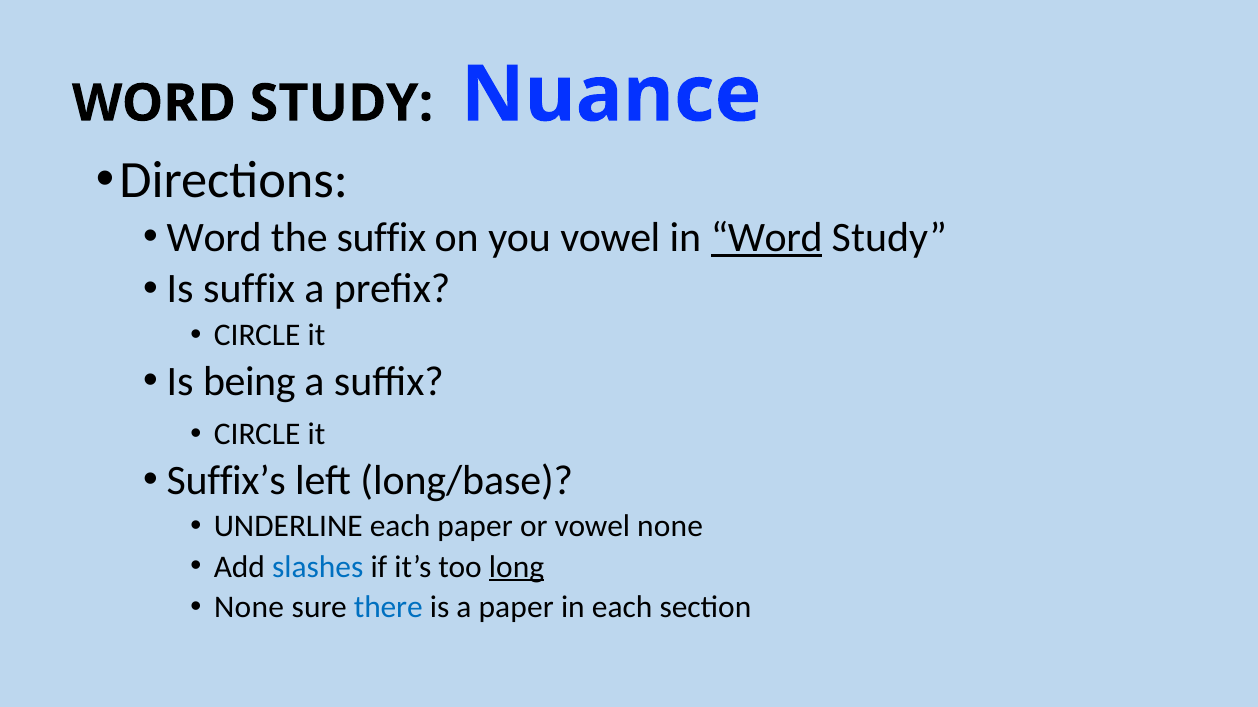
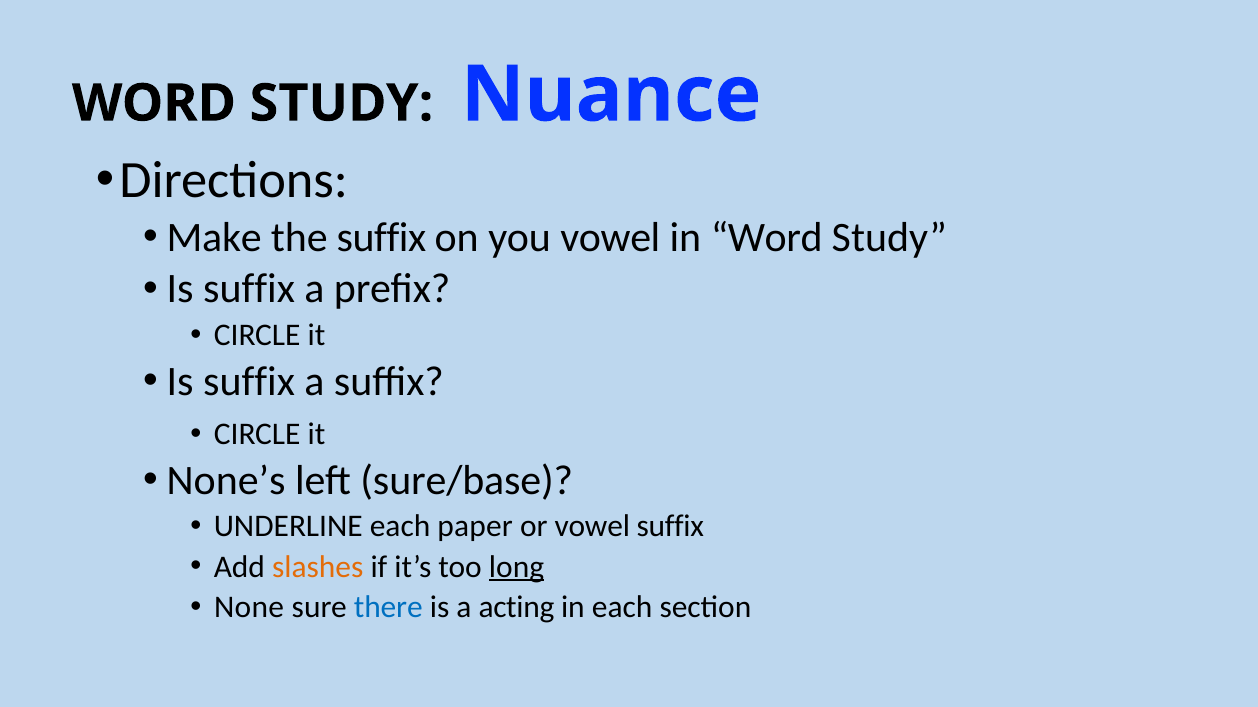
Word at (214, 238): Word -> Make
Word at (767, 238) underline: present -> none
being at (249, 382): being -> suffix
Suffix’s: Suffix’s -> None’s
long/base: long/base -> sure/base
vowel none: none -> suffix
slashes colour: blue -> orange
a paper: paper -> acting
